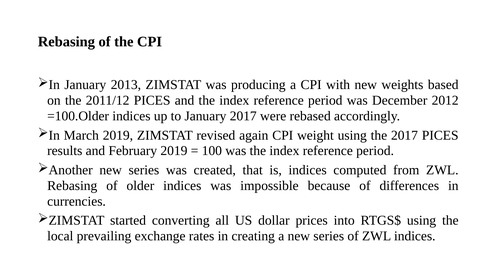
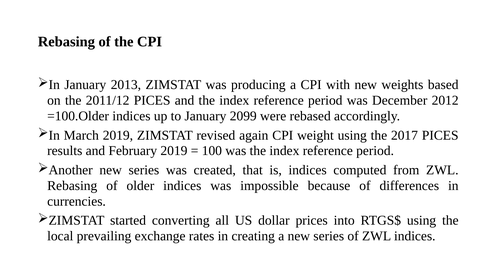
January 2017: 2017 -> 2099
